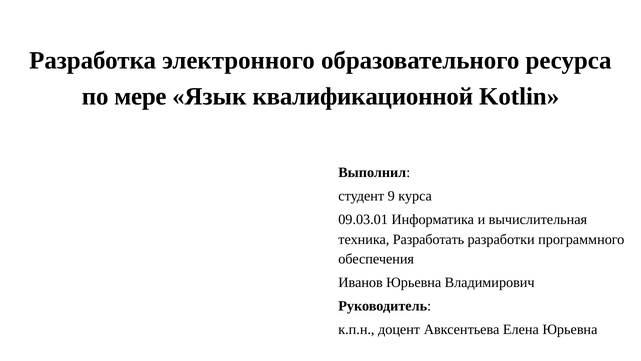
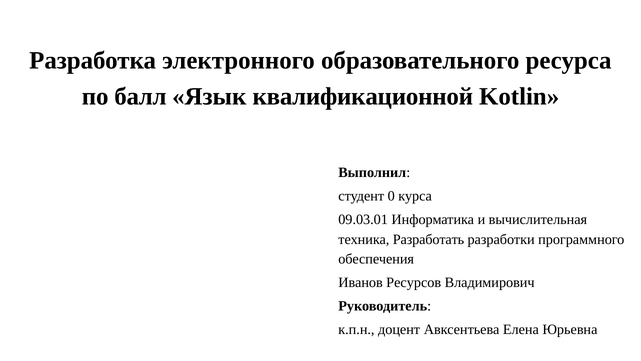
мере: мере -> балл
9: 9 -> 0
Иванов Юрьевна: Юрьевна -> Ресурсов
